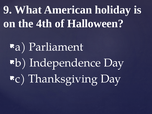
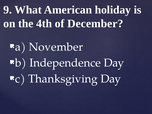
Halloween: Halloween -> December
Parliament: Parliament -> November
